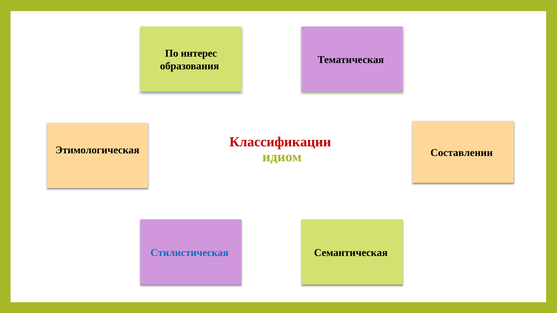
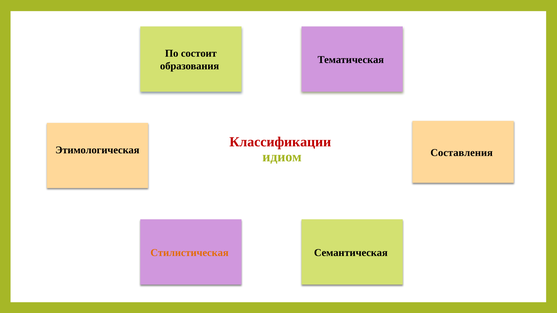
интерес: интерес -> состоит
Составлении: Составлении -> Составления
Стилистическая colour: blue -> orange
